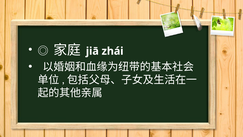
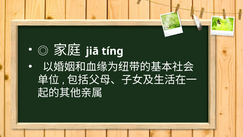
zhái: zhái -> tínɡ
